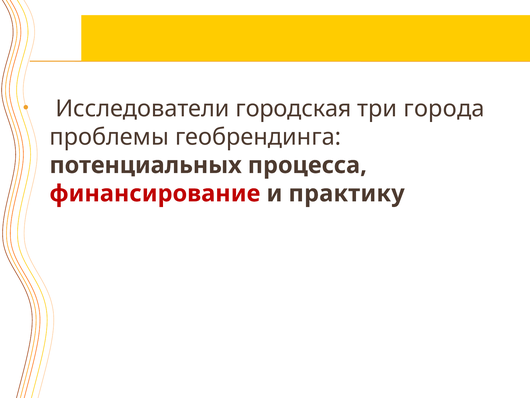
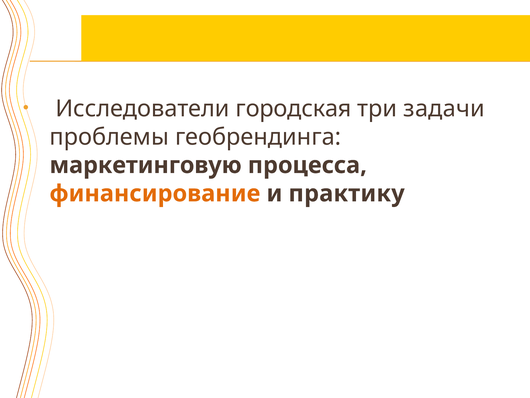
города: города -> задачи
потенциальных: потенциальных -> маркетинговую
финансирование colour: red -> orange
